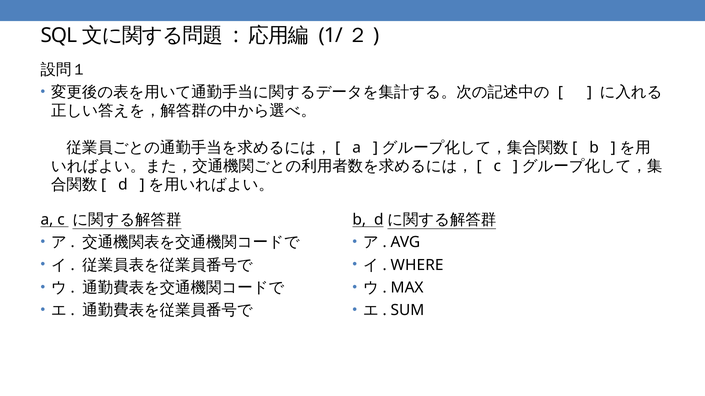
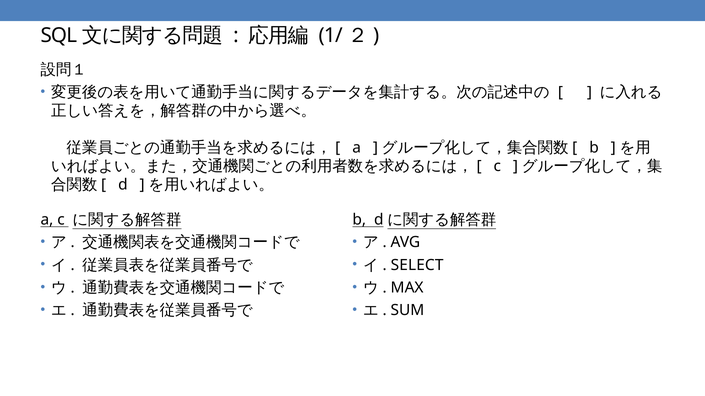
WHERE: WHERE -> SELECT
